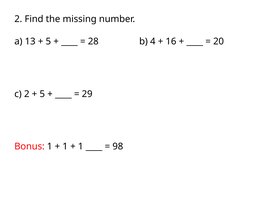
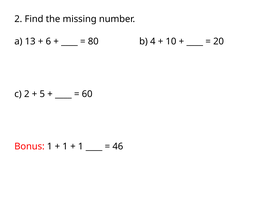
5 at (48, 41): 5 -> 6
28: 28 -> 80
16: 16 -> 10
29: 29 -> 60
98: 98 -> 46
